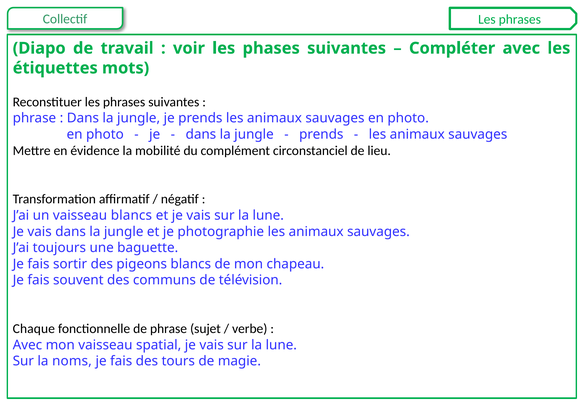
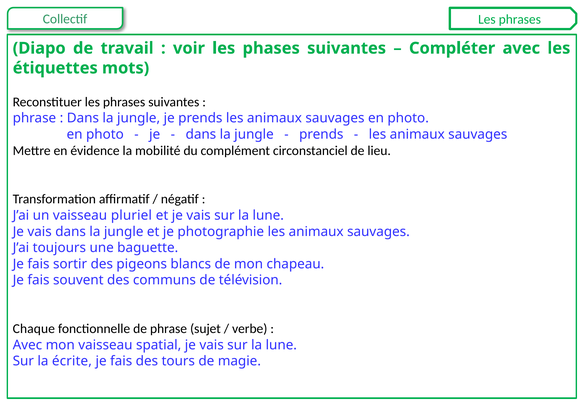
vaisseau blancs: blancs -> pluriel
noms: noms -> écrite
